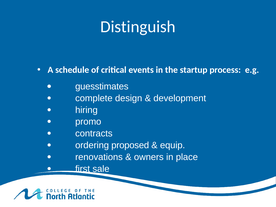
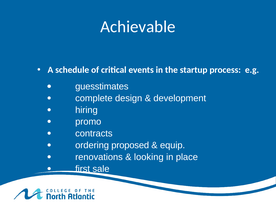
Distinguish: Distinguish -> Achievable
owners: owners -> looking
